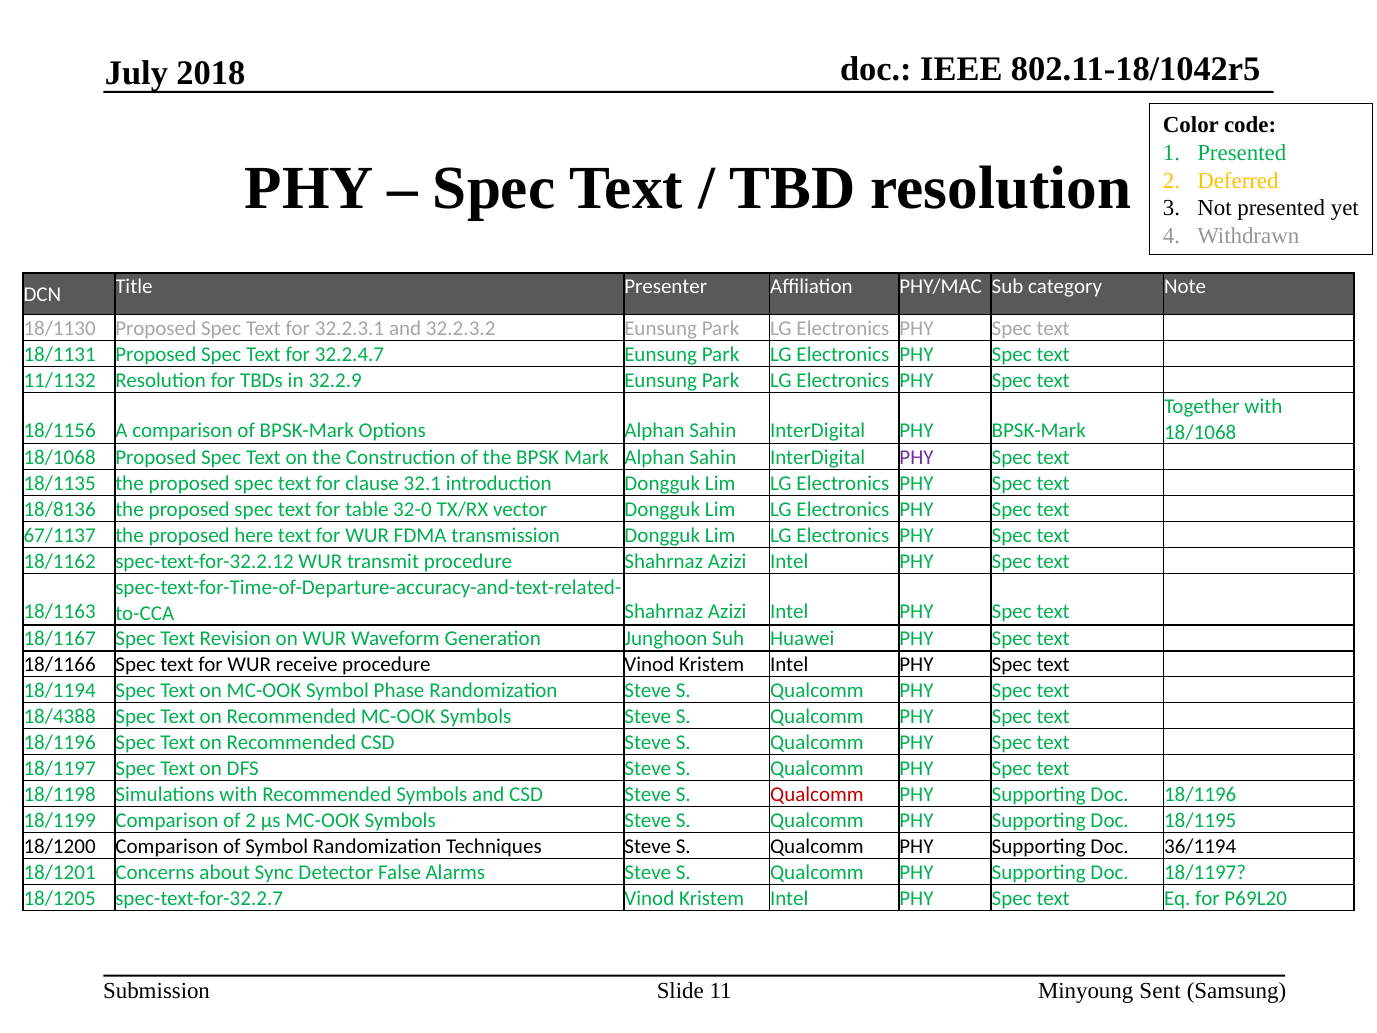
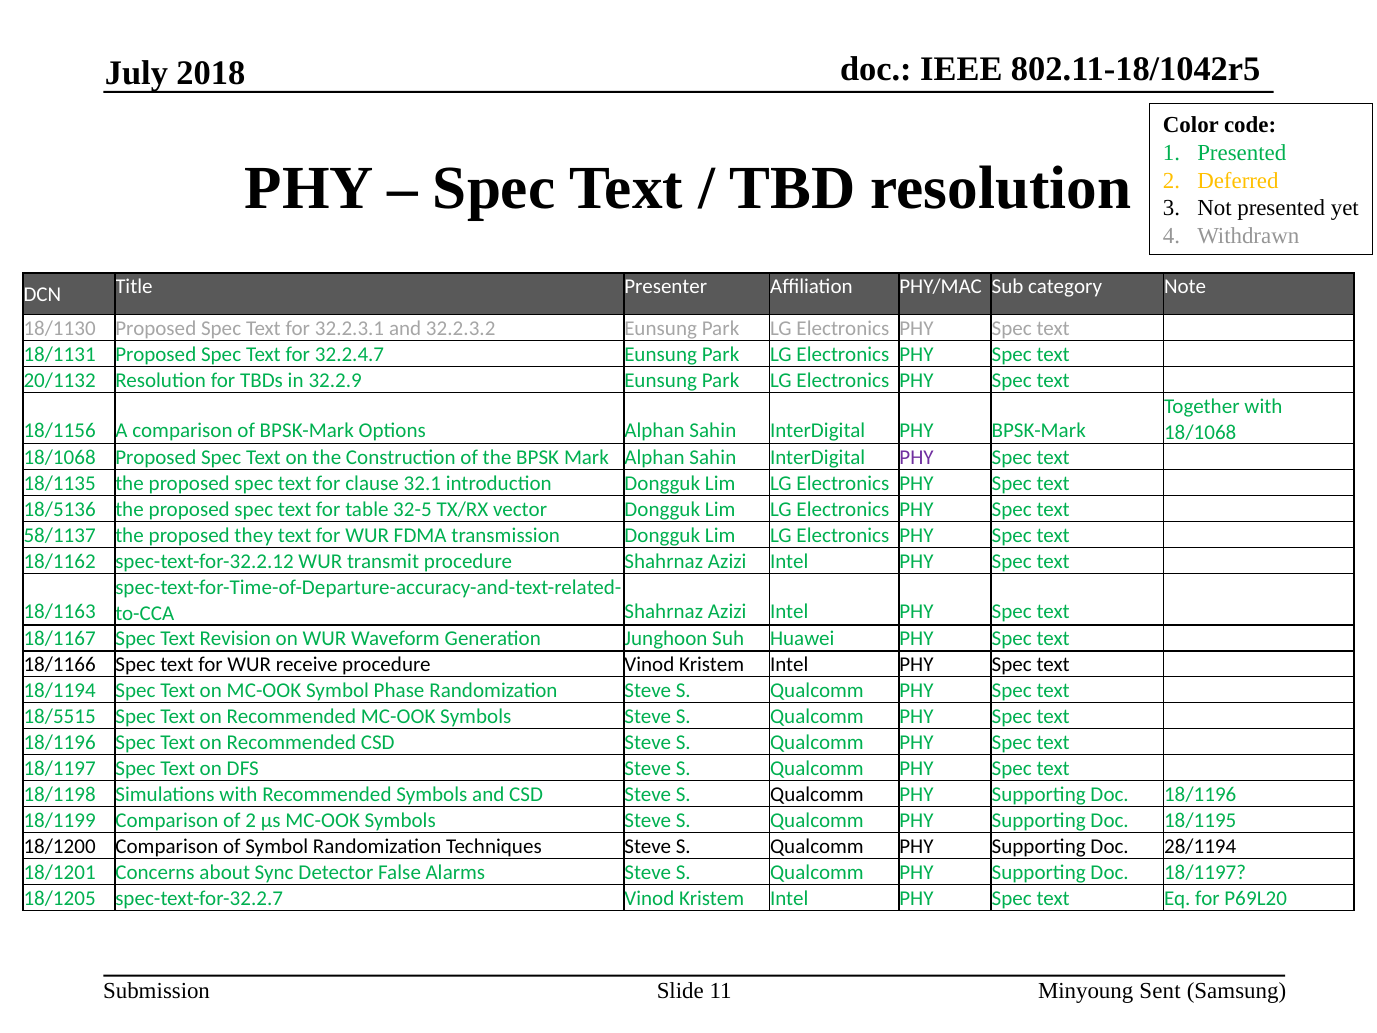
11/1132: 11/1132 -> 20/1132
18/8136: 18/8136 -> 18/5136
32-0: 32-0 -> 32-5
67/1137: 67/1137 -> 58/1137
here: here -> they
18/4388: 18/4388 -> 18/5515
Qualcomm at (817, 794) colour: red -> black
36/1194: 36/1194 -> 28/1194
